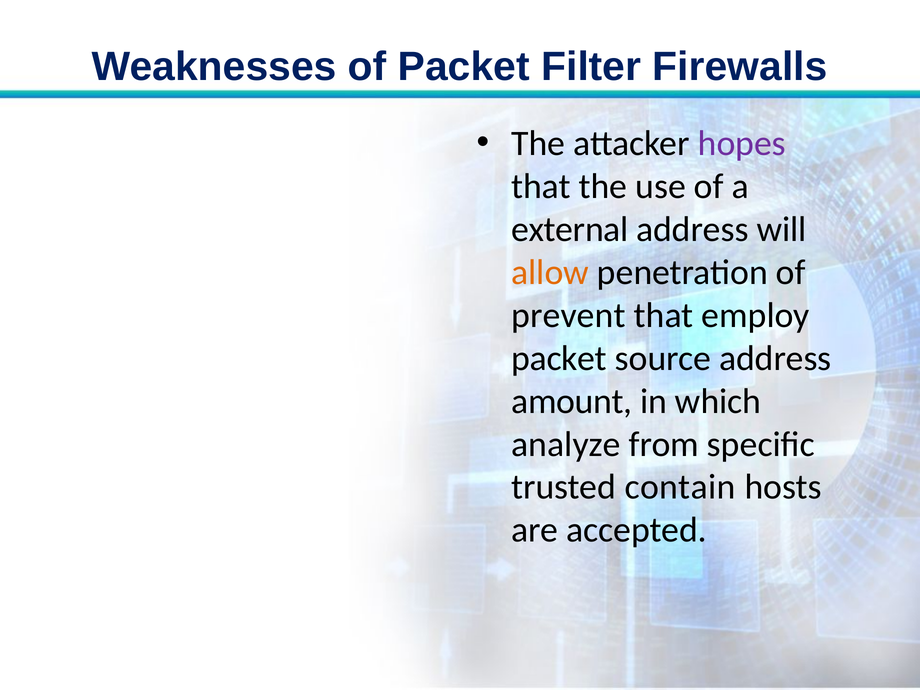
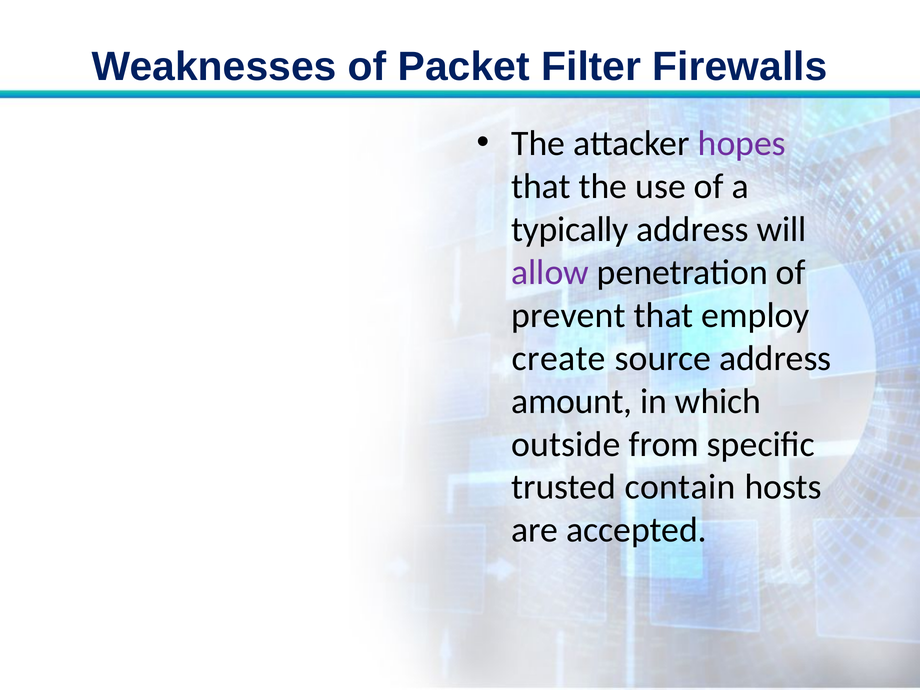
external: external -> typically
allow colour: orange -> purple
packet at (559, 358): packet -> create
analyze: analyze -> outside
